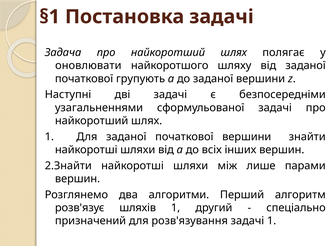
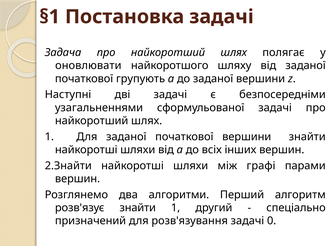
лише: лише -> графі
розв'язує шляхів: шляхів -> знайти
задачі 1: 1 -> 0
